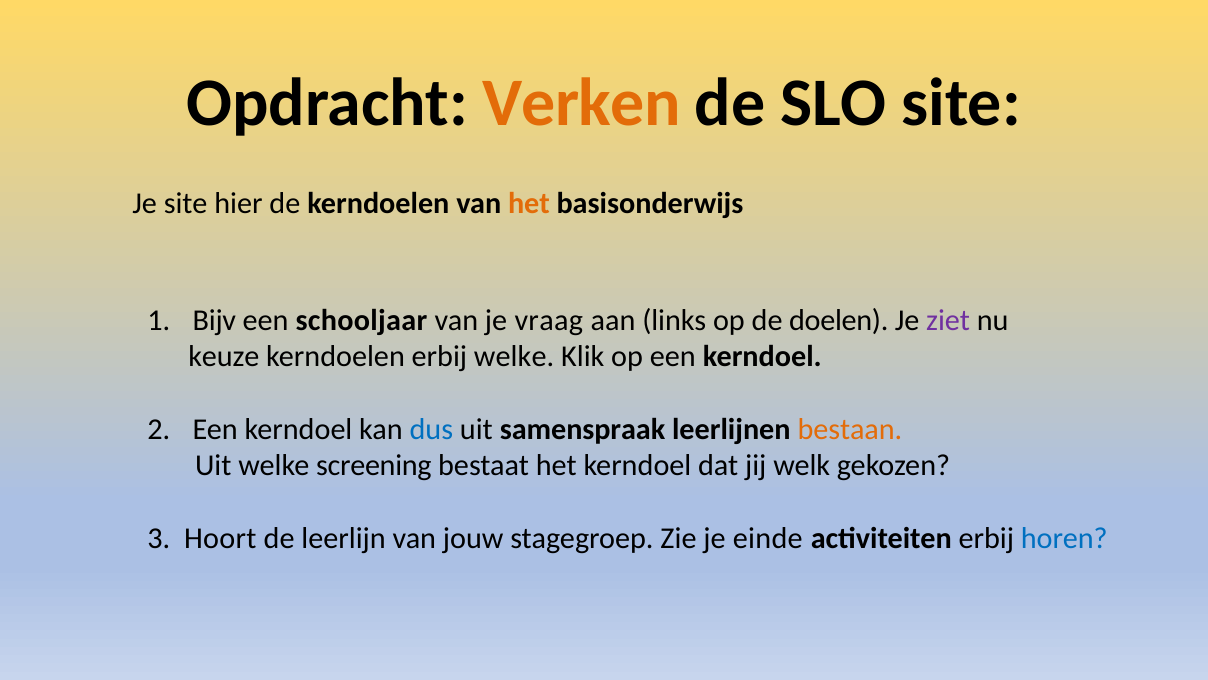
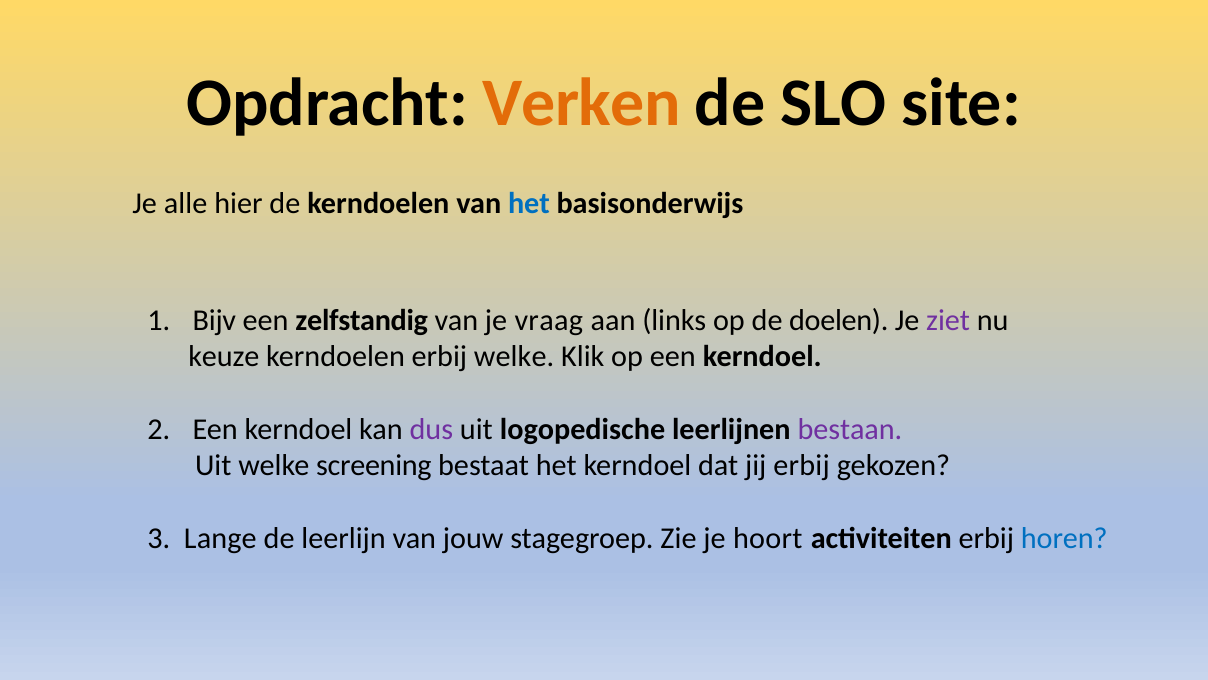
Je site: site -> alle
het at (529, 204) colour: orange -> blue
schooljaar: schooljaar -> zelfstandig
dus colour: blue -> purple
samenspraak: samenspraak -> logopedische
bestaan colour: orange -> purple
jij welk: welk -> erbij
Hoort: Hoort -> Lange
einde: einde -> hoort
